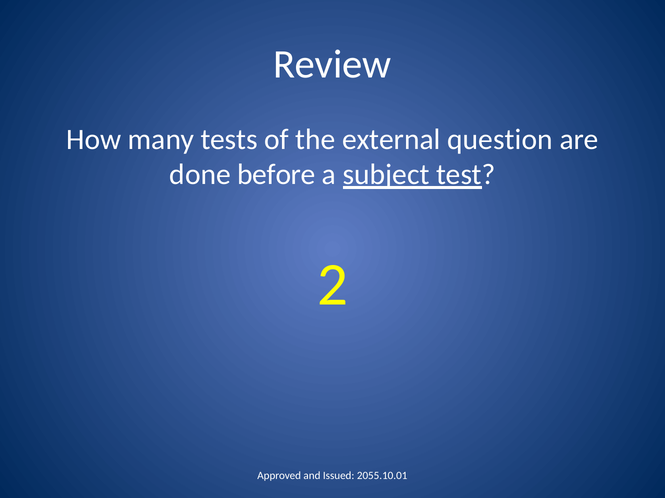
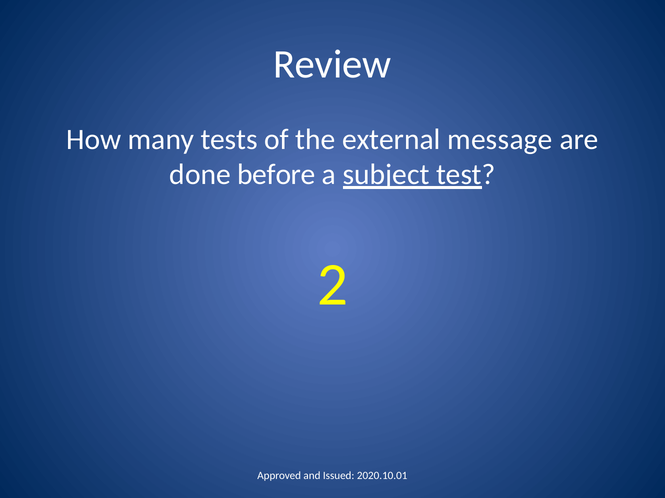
question: question -> message
2055.10.01: 2055.10.01 -> 2020.10.01
